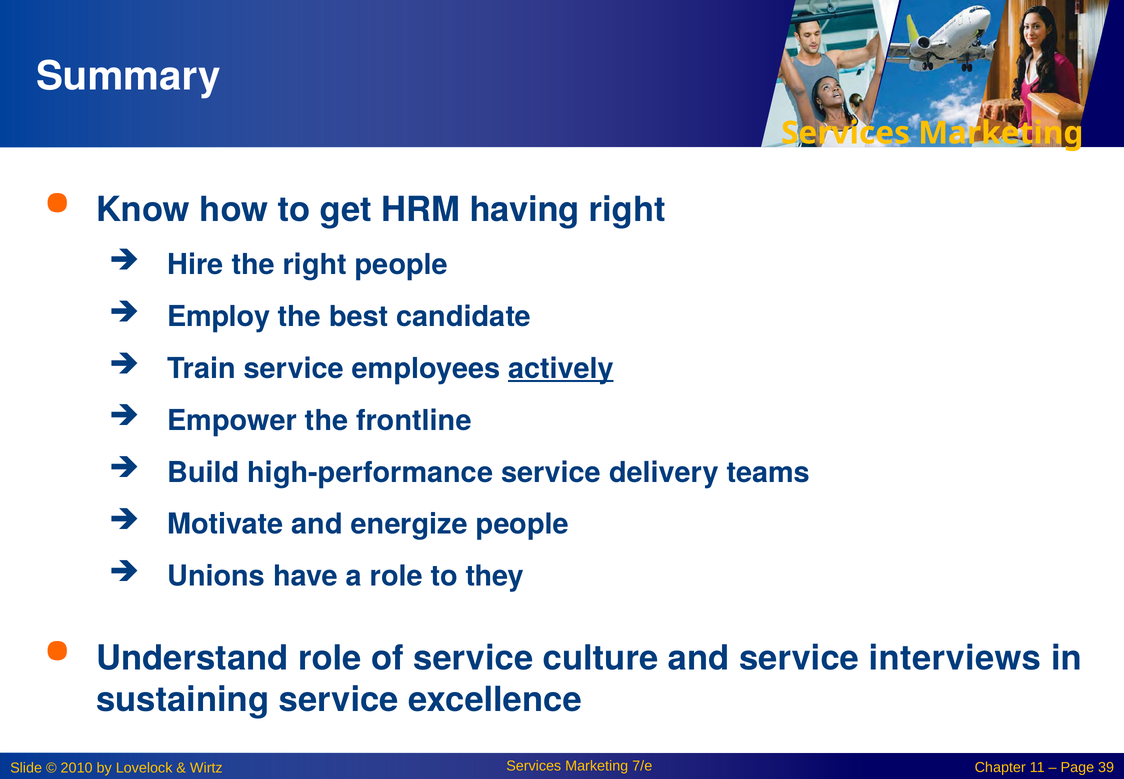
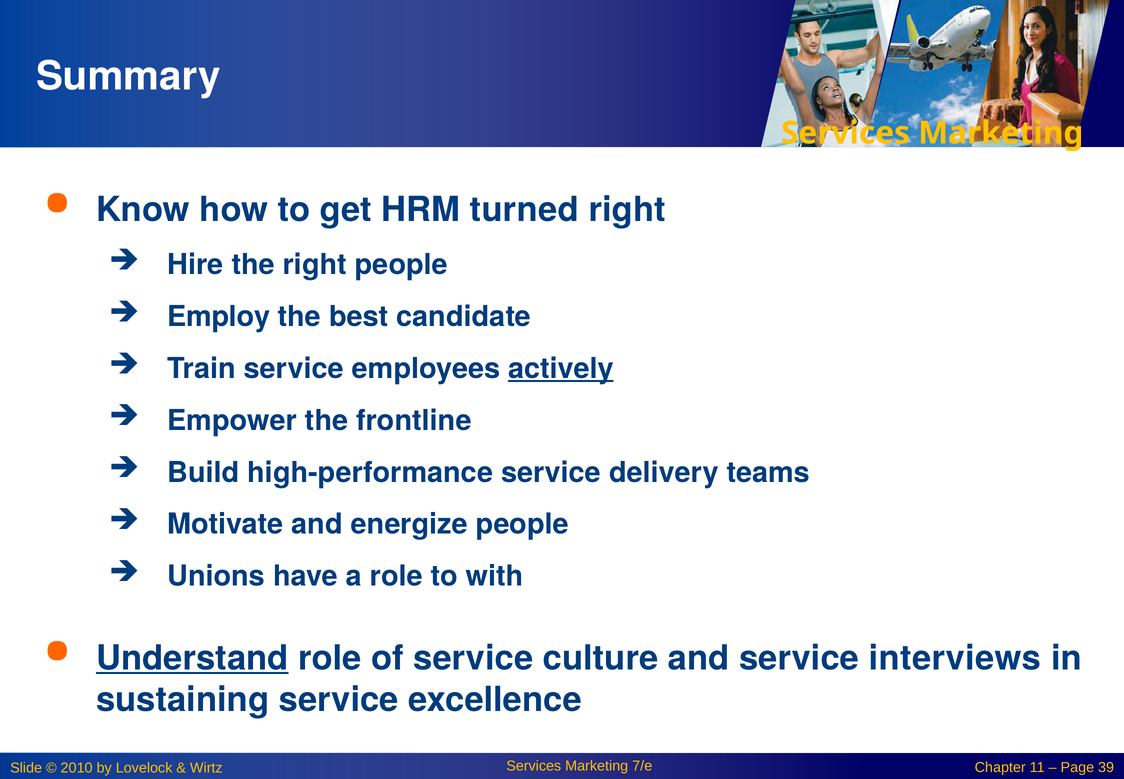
having: having -> turned
they: they -> with
Understand underline: none -> present
